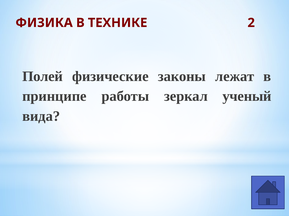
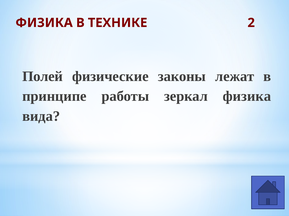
зеркал ученый: ученый -> физика
